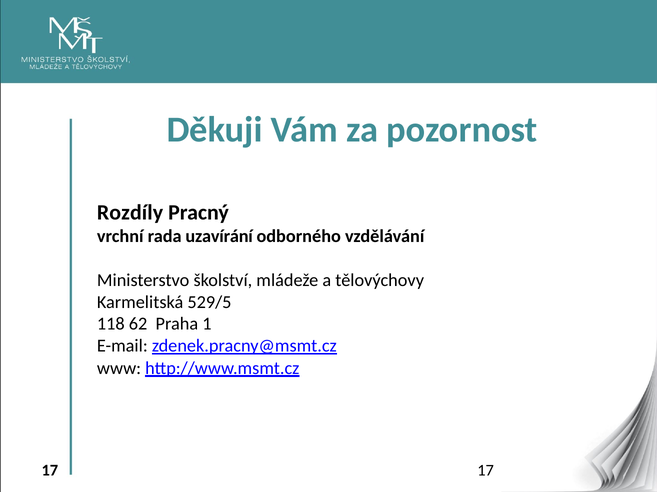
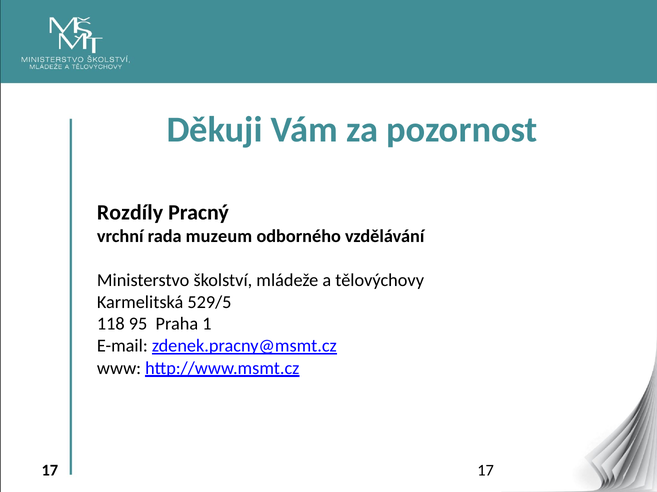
uzavírání: uzavírání -> muzeum
62: 62 -> 95
